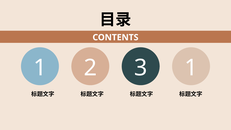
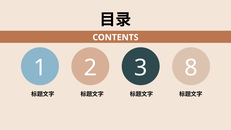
2 1: 1 -> 8
